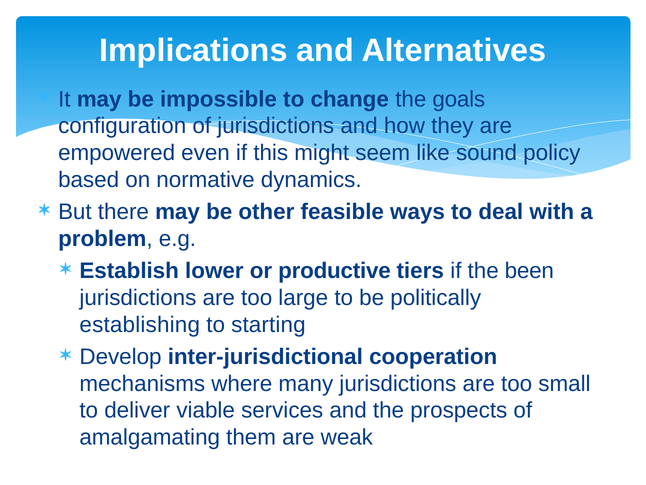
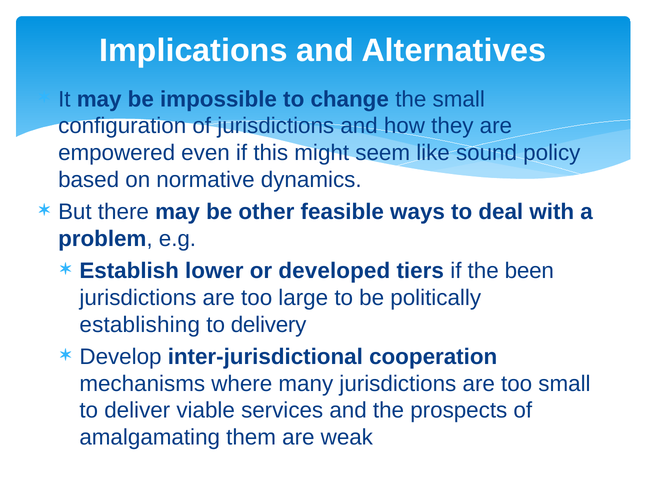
the goals: goals -> small
productive: productive -> developed
starting: starting -> delivery
